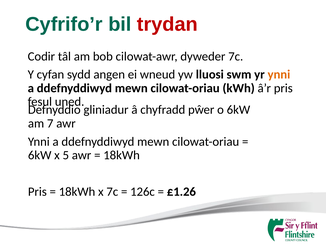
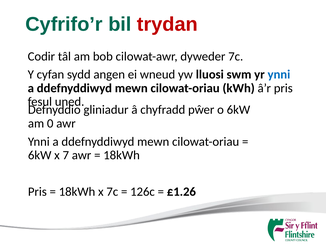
ynni at (279, 75) colour: orange -> blue
7: 7 -> 0
5: 5 -> 7
